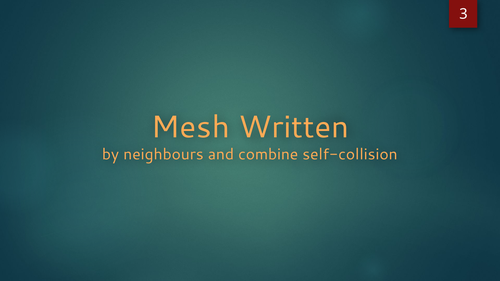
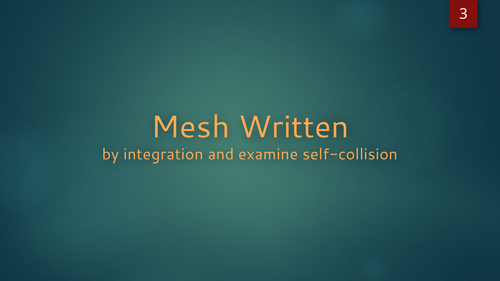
neighbours: neighbours -> integration
combine: combine -> examine
